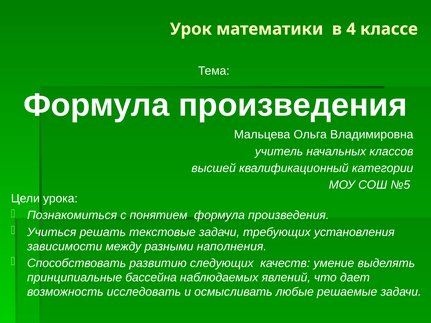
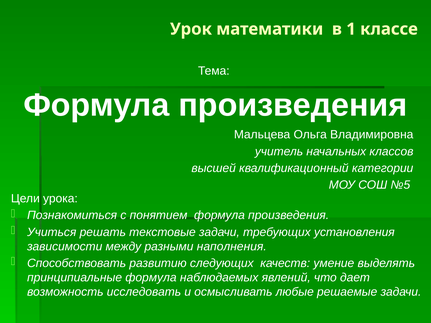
4: 4 -> 1
принципиальные бассейна: бассейна -> формула
